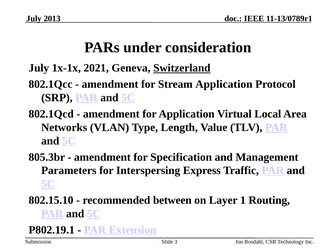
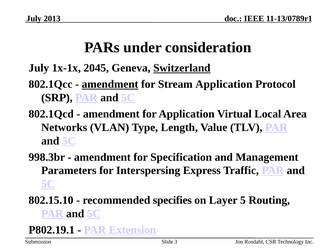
2021: 2021 -> 2045
amendment at (110, 84) underline: none -> present
805.3br: 805.3br -> 998.3br
between: between -> specifies
1: 1 -> 5
